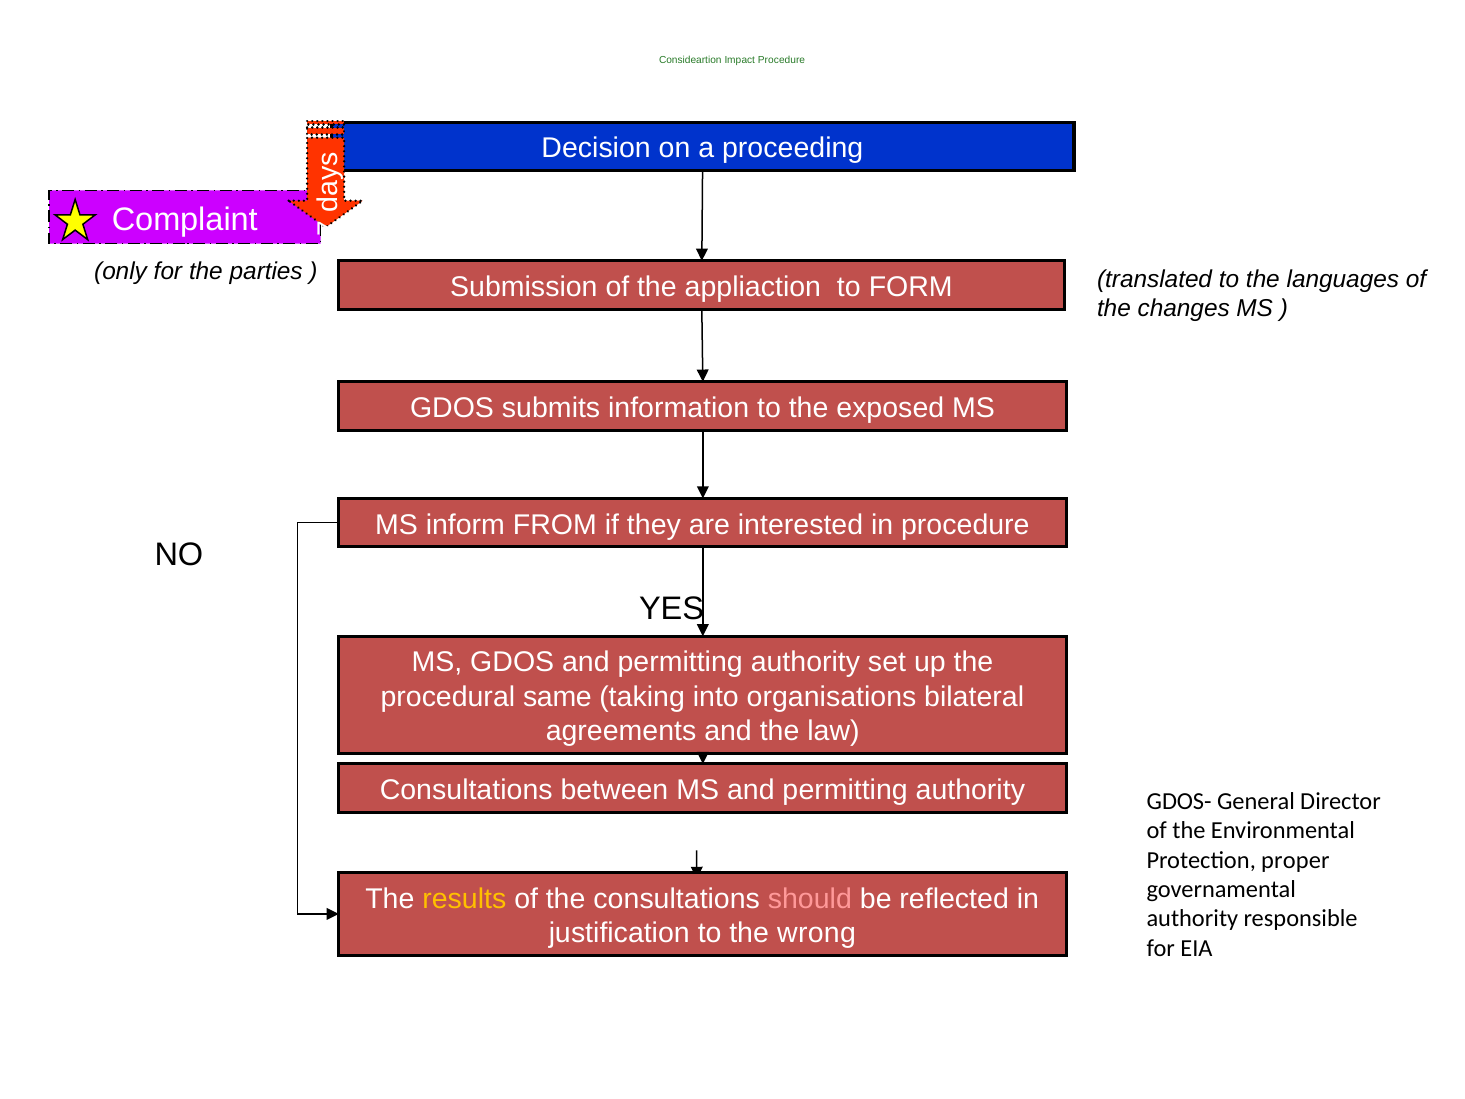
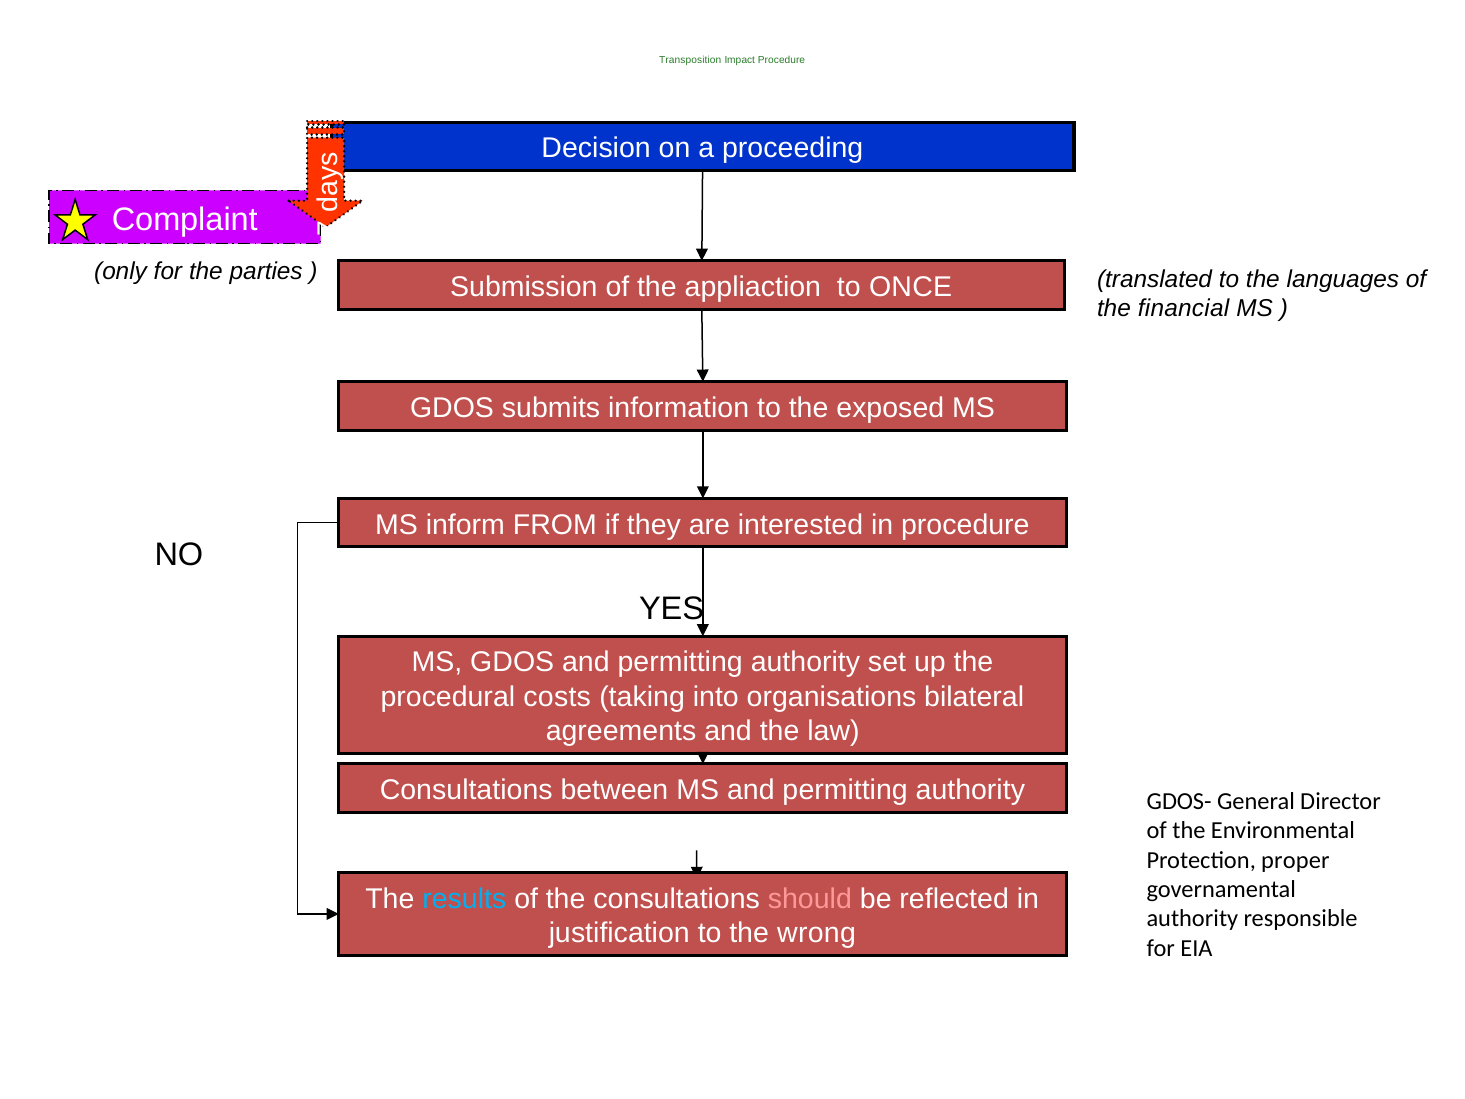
Consideartion: Consideartion -> Transposition
FORM: FORM -> ONCE
changes: changes -> financial
same: same -> costs
results colour: yellow -> light blue
